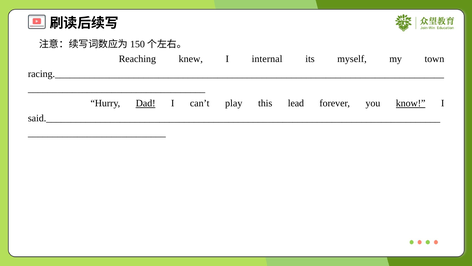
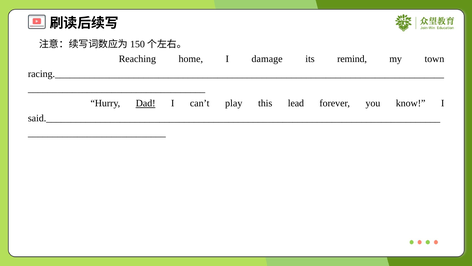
knew: knew -> home
internal: internal -> damage
myself: myself -> remind
know underline: present -> none
